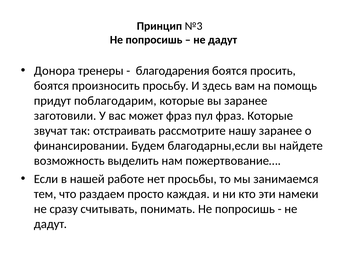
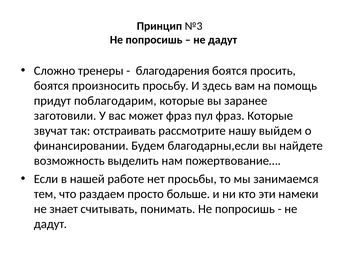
Донора: Донора -> Сложно
нашу заранее: заранее -> выйдем
каждая: каждая -> больше
сразу: сразу -> знает
